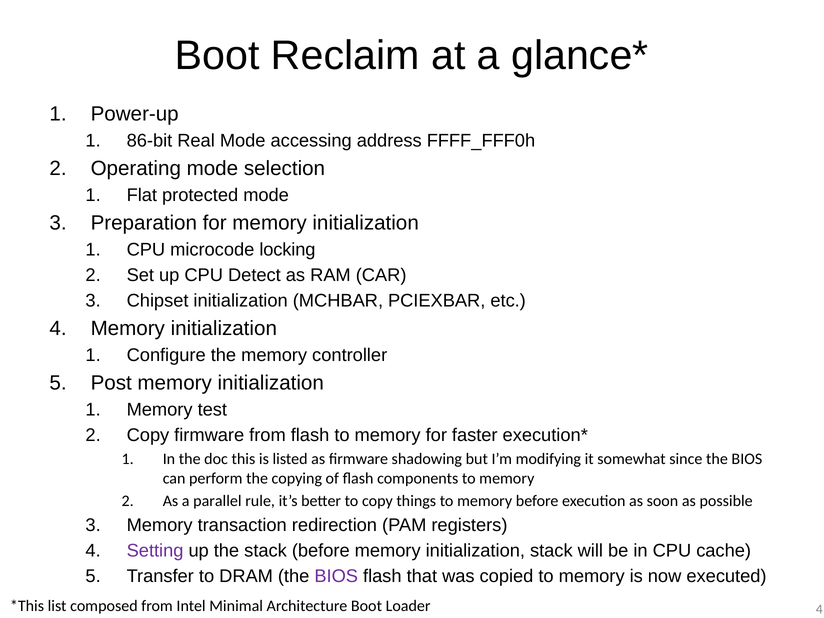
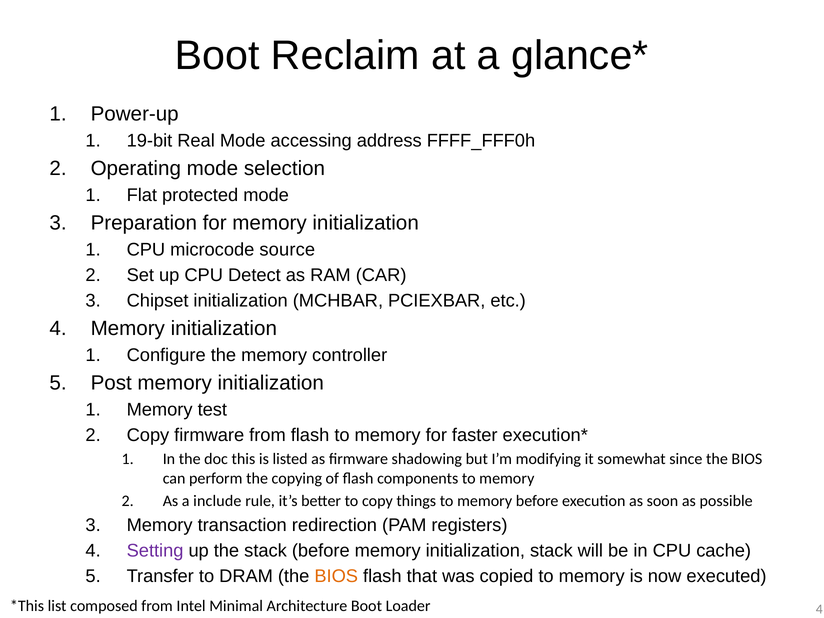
86-bit: 86-bit -> 19-bit
locking: locking -> source
parallel: parallel -> include
BIOS at (336, 576) colour: purple -> orange
